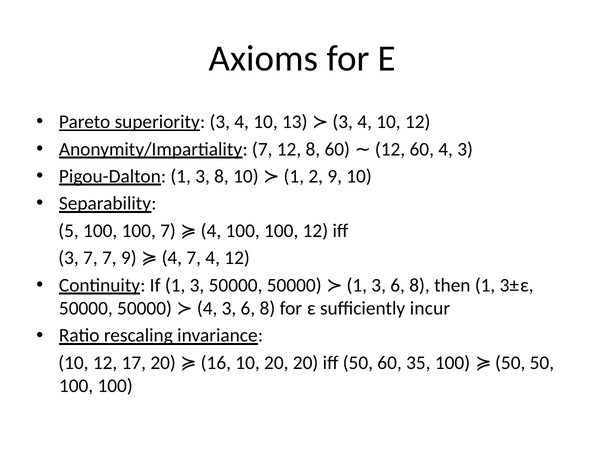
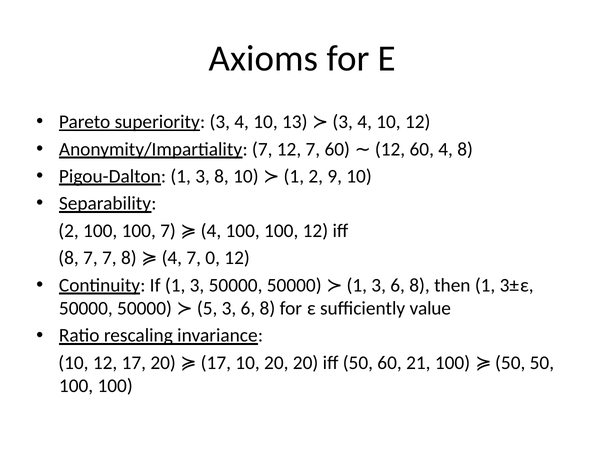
12 8: 8 -> 7
60 4 3: 3 -> 8
5 at (68, 231): 5 -> 2
3 at (68, 258): 3 -> 8
7 9: 9 -> 8
4 7 4: 4 -> 0
incur: incur -> value
50000 4: 4 -> 5
20 16: 16 -> 17
35: 35 -> 21
